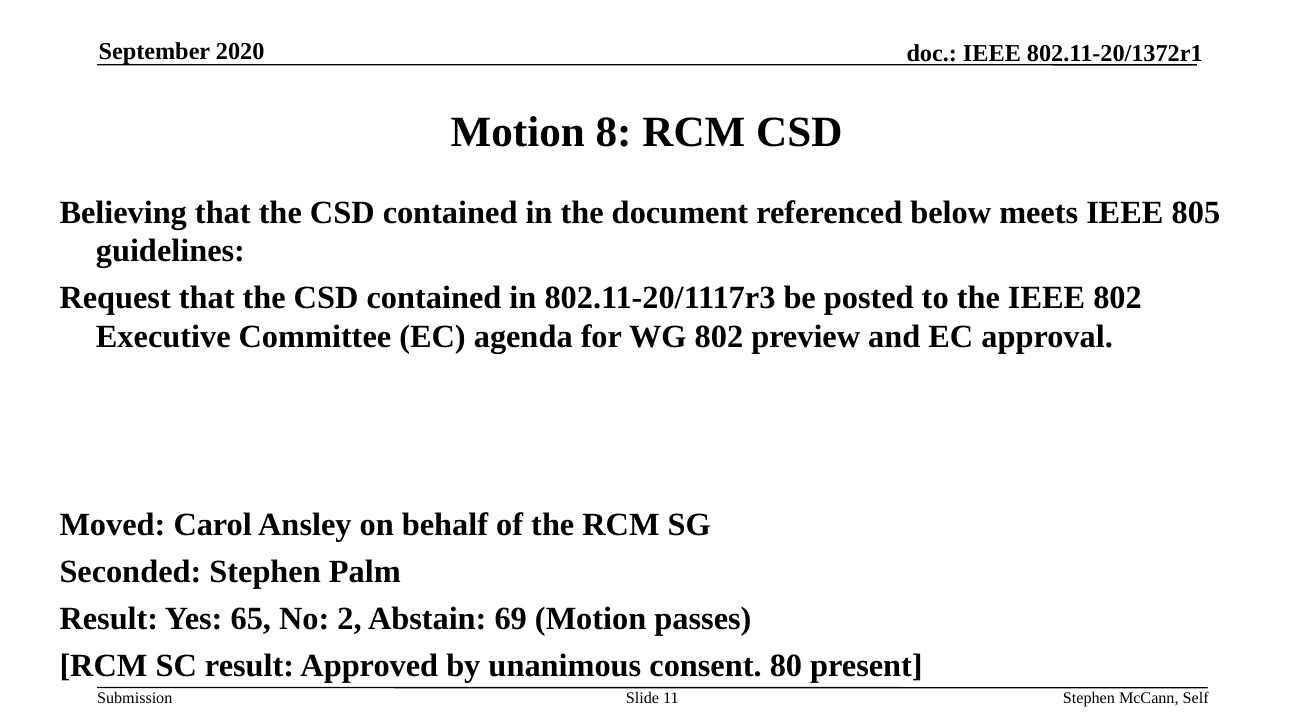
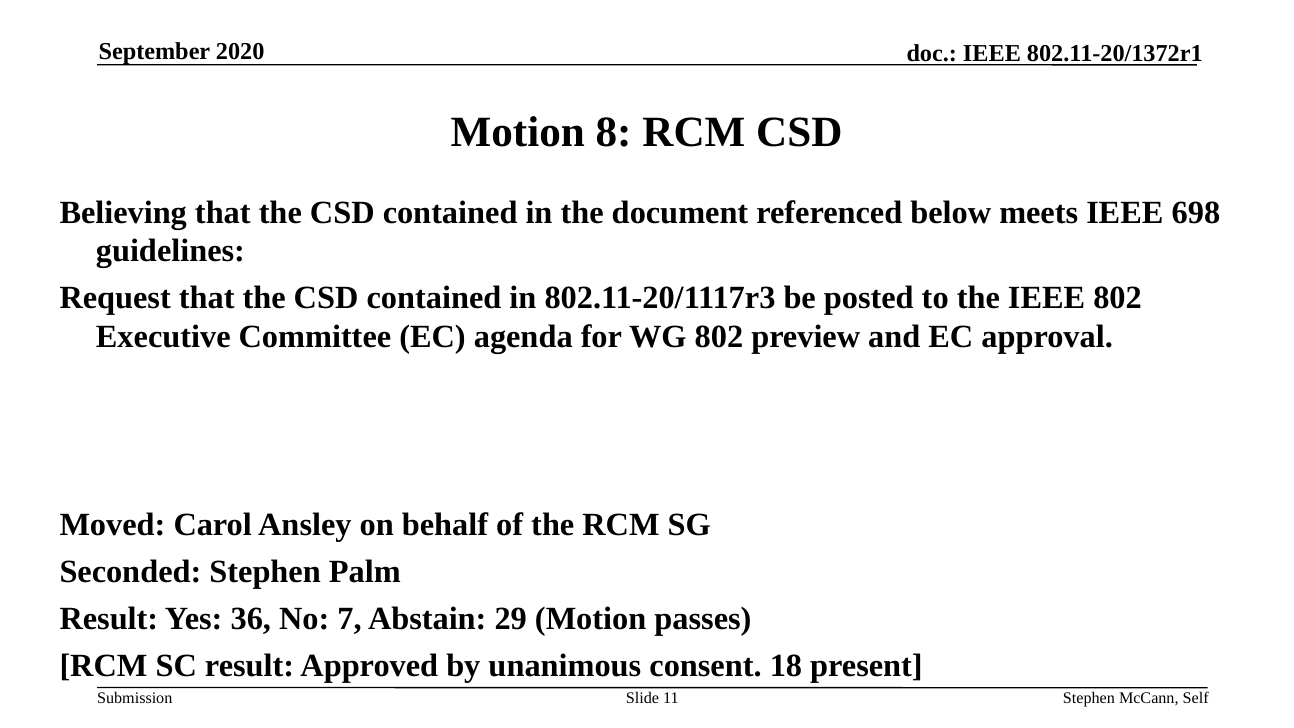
805: 805 -> 698
65: 65 -> 36
2: 2 -> 7
69: 69 -> 29
80: 80 -> 18
